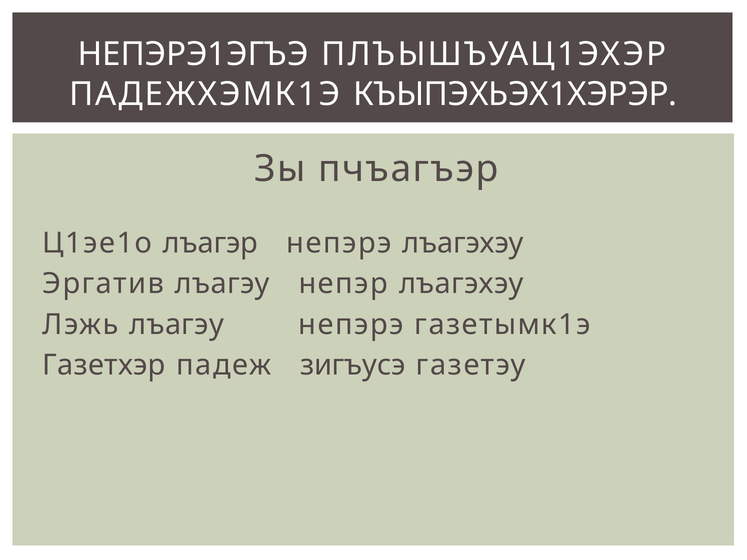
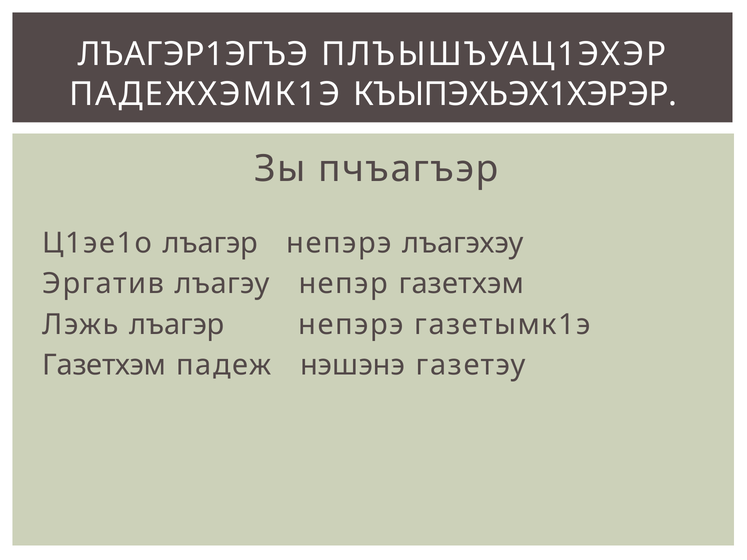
НЕПЭРЭ1ЭГЪЭ: НЕПЭРЭ1ЭГЪЭ -> ЛЪАГЭР1ЭГЪЭ
непэр лъагэхэу: лъагэхэу -> газетхэм
Лэжь лъагэу: лъагэу -> лъагэр
Газетхэр at (104, 365): Газетхэр -> Газетхэм
зигъусэ: зигъусэ -> нэшэнэ
